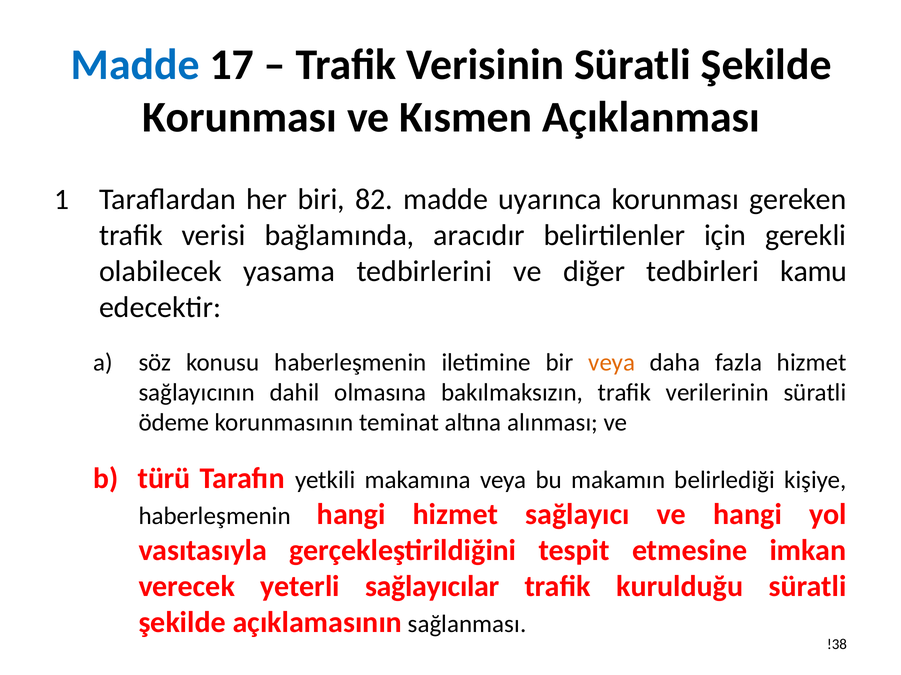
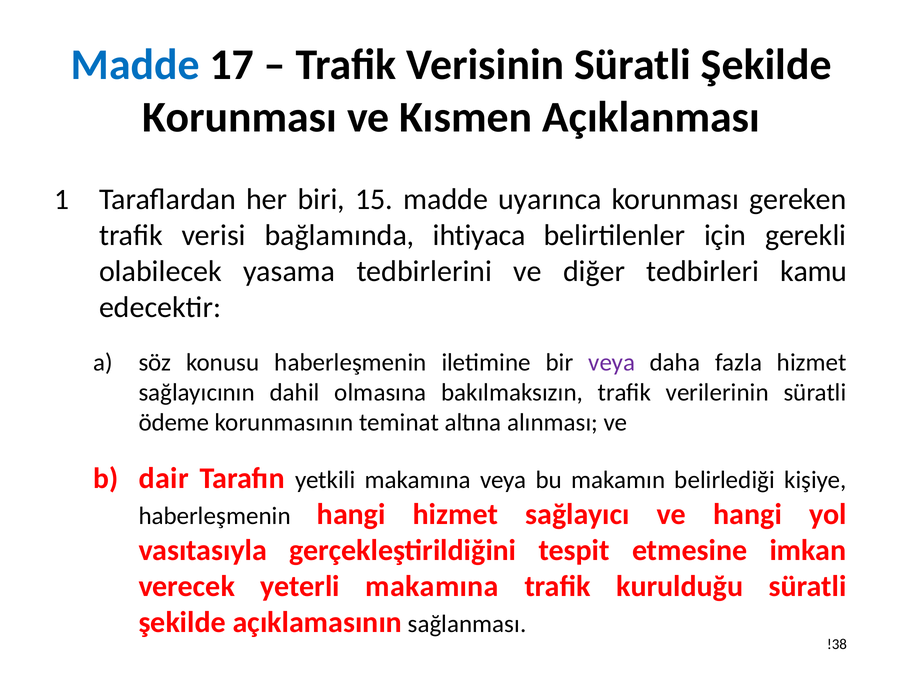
82: 82 -> 15
aracıdır: aracıdır -> ihtiyaca
veya at (612, 363) colour: orange -> purple
türü: türü -> dair
yeterli sağlayıcılar: sağlayıcılar -> makamına
